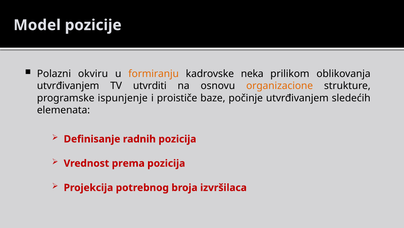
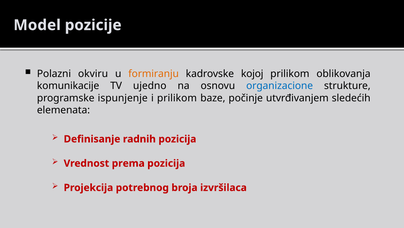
neka: neka -> kojoj
utvrđivanjem at (68, 86): utvrđivanjem -> komunikacije
utvrditi: utvrditi -> ujedno
organizacione colour: orange -> blue
i proističe: proističe -> prilikom
